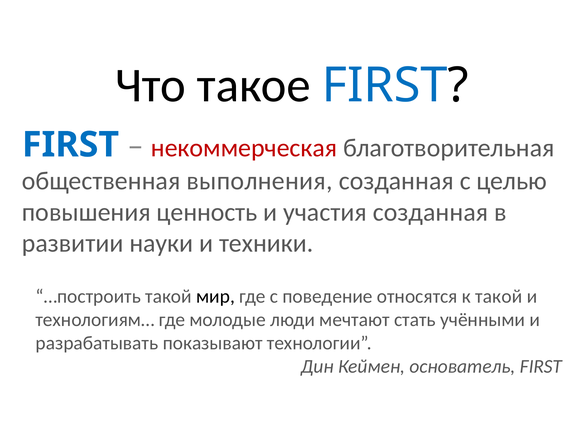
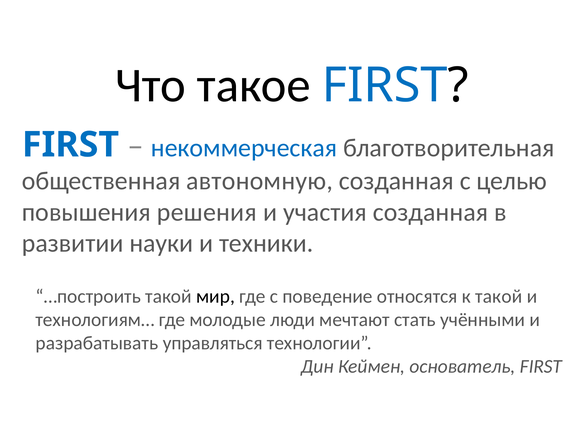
некоммерческая colour: red -> blue
выполнения: выполнения -> автономную
ценность: ценность -> решения
показывают: показывают -> управляться
